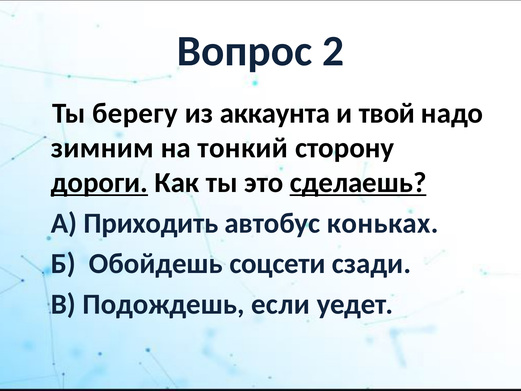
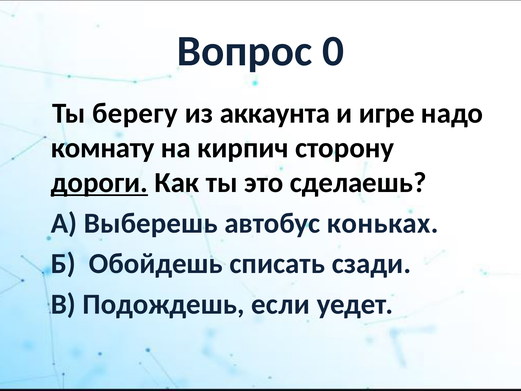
2: 2 -> 0
твой: твой -> игре
зимним: зимним -> комнату
тонкий: тонкий -> кирпич
сделаешь underline: present -> none
Приходить: Приходить -> Выберешь
соцсети: соцсети -> списать
